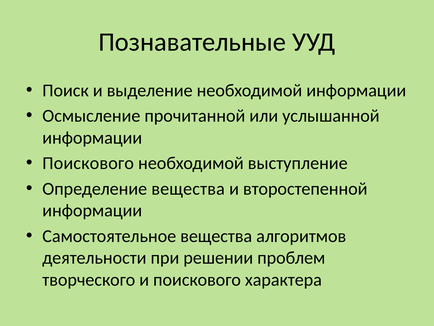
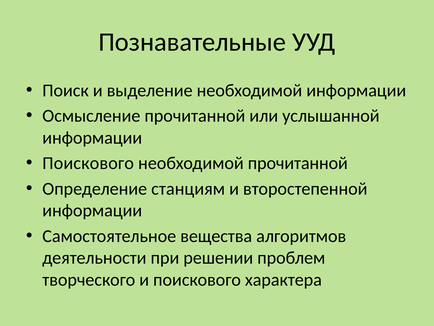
необходимой выступление: выступление -> прочитанной
Определение вещества: вещества -> станциям
